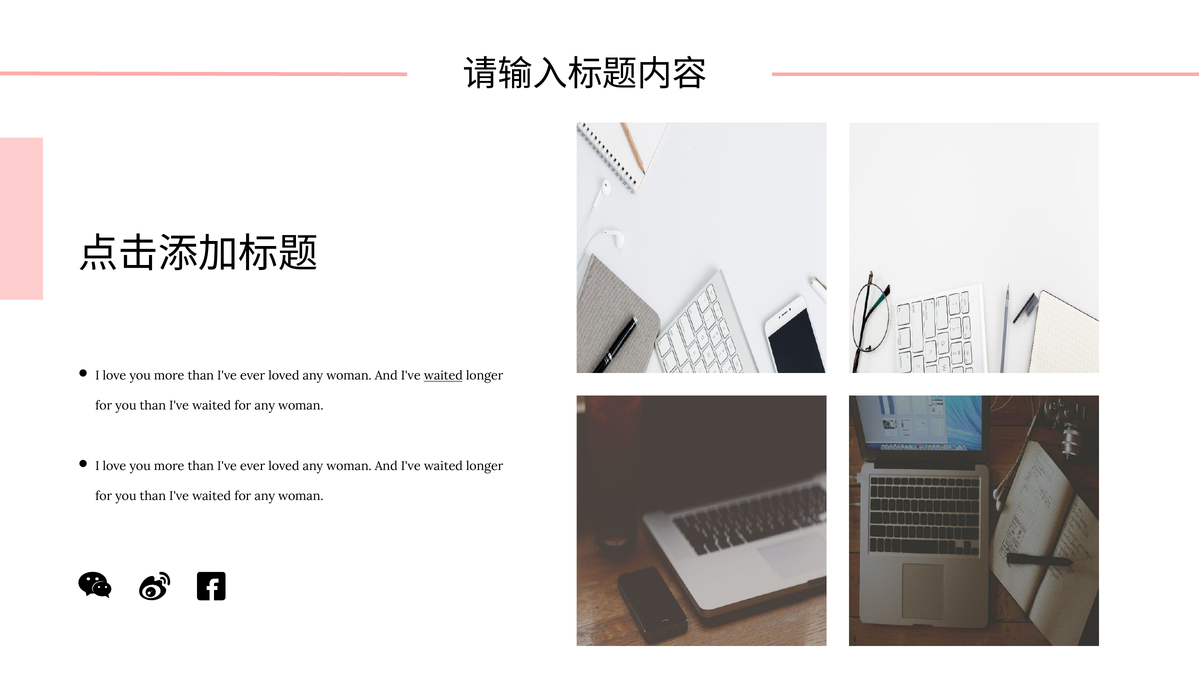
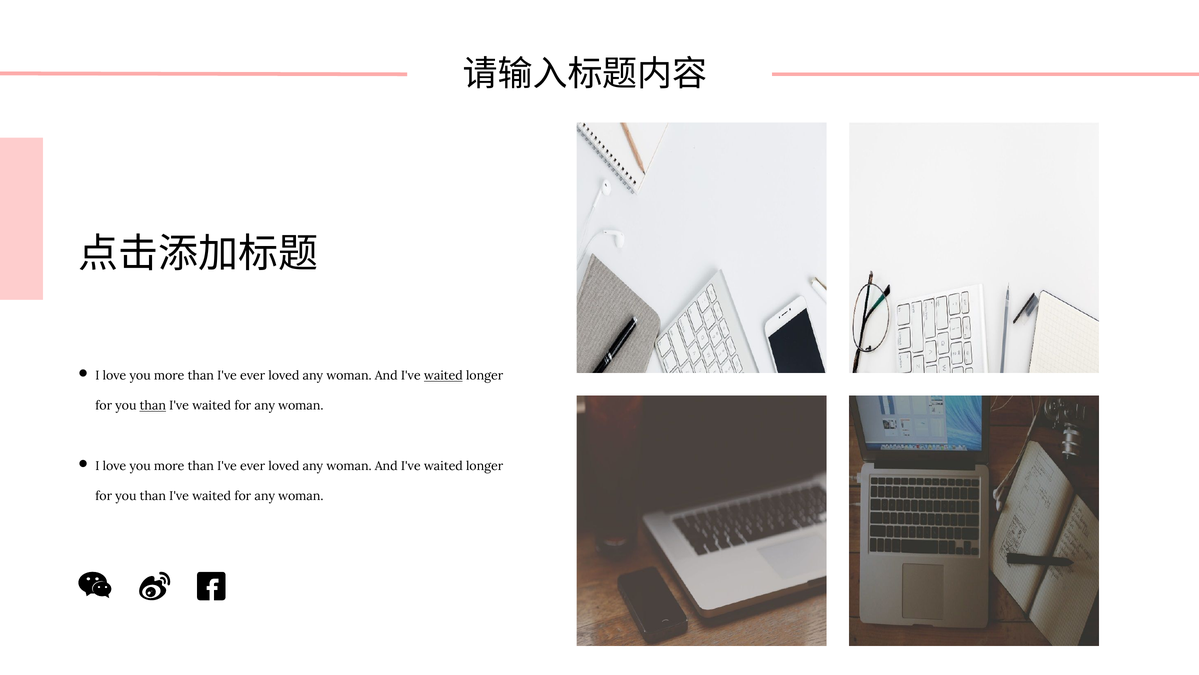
than at (153, 405) underline: none -> present
